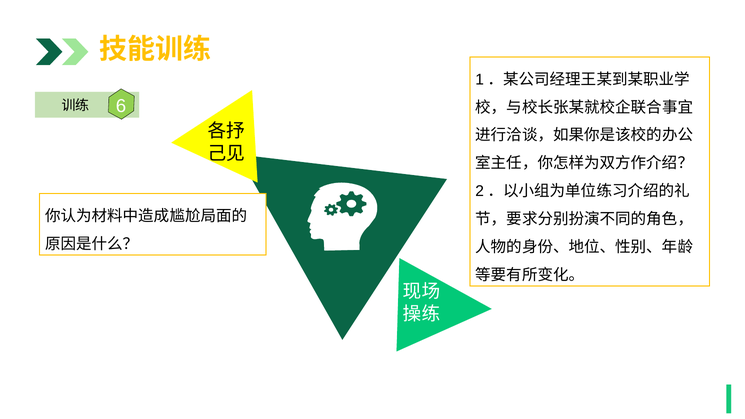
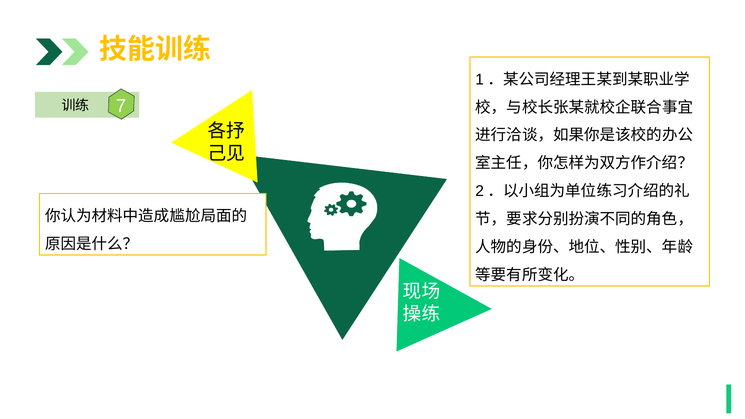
6: 6 -> 7
